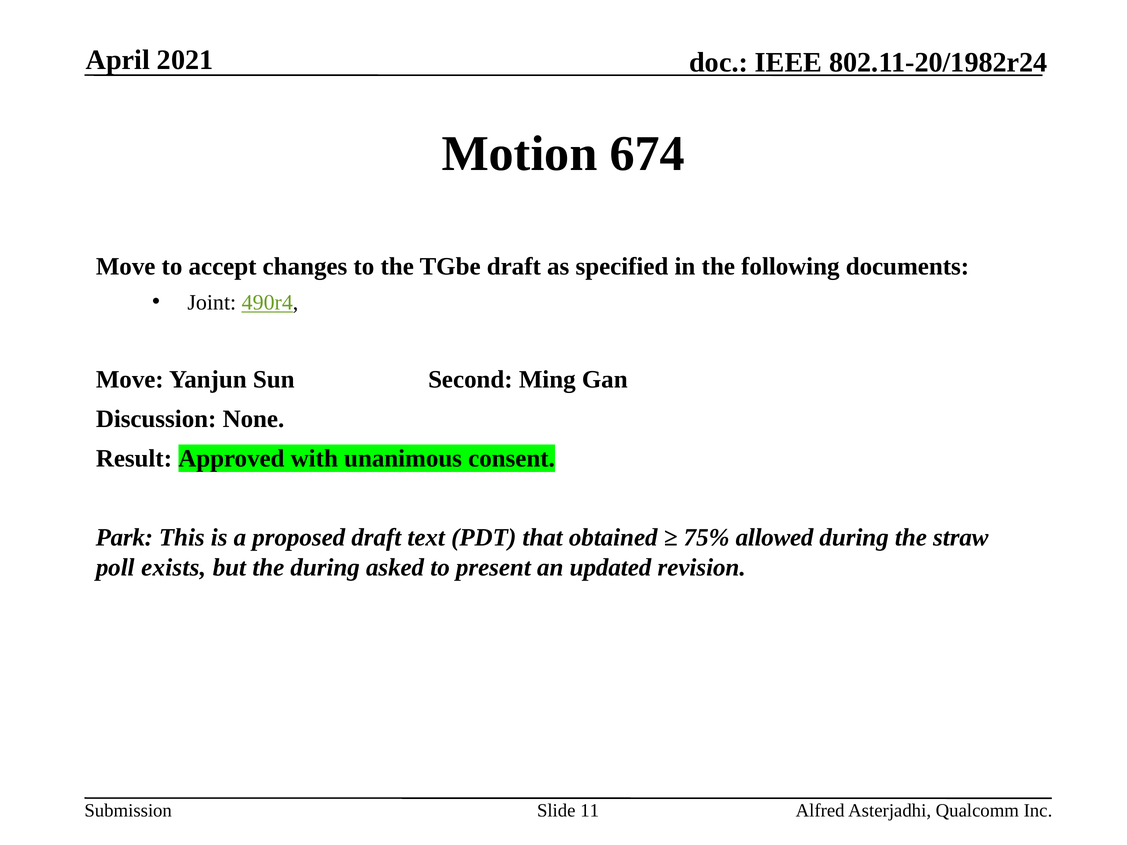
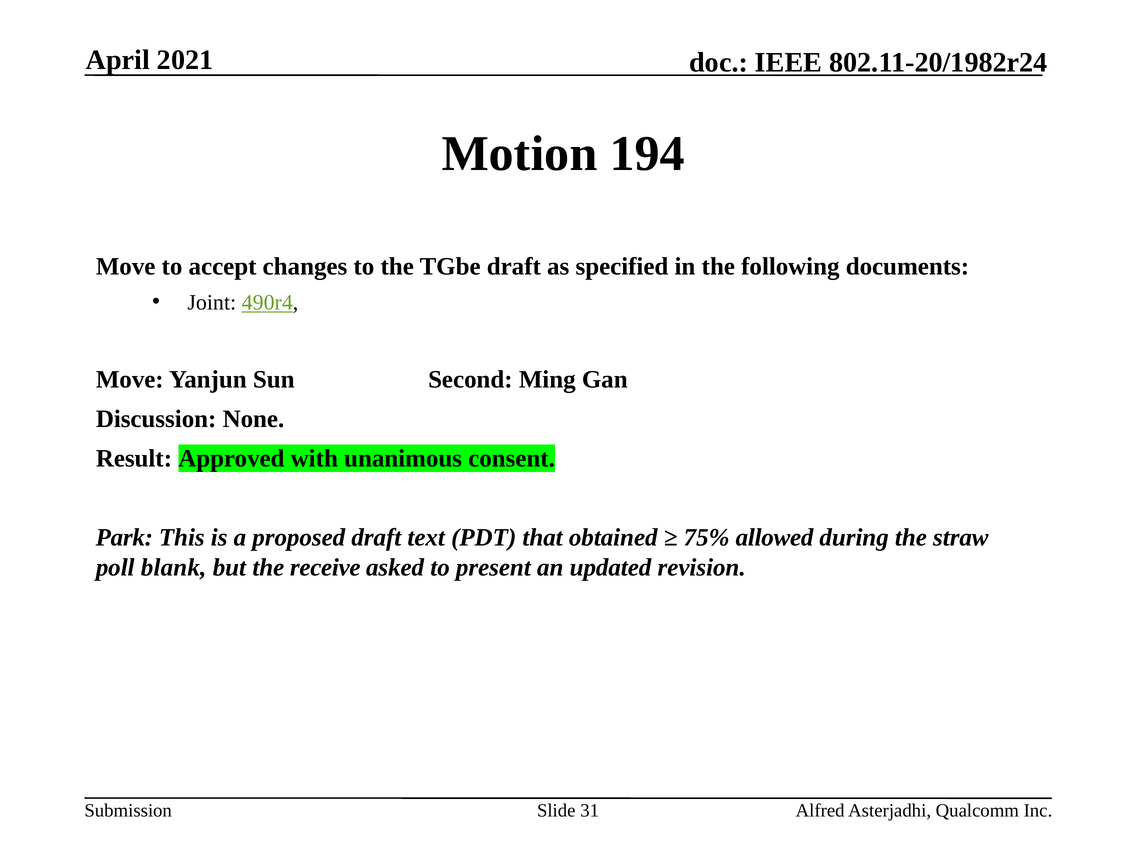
674: 674 -> 194
exists: exists -> blank
the during: during -> receive
11: 11 -> 31
